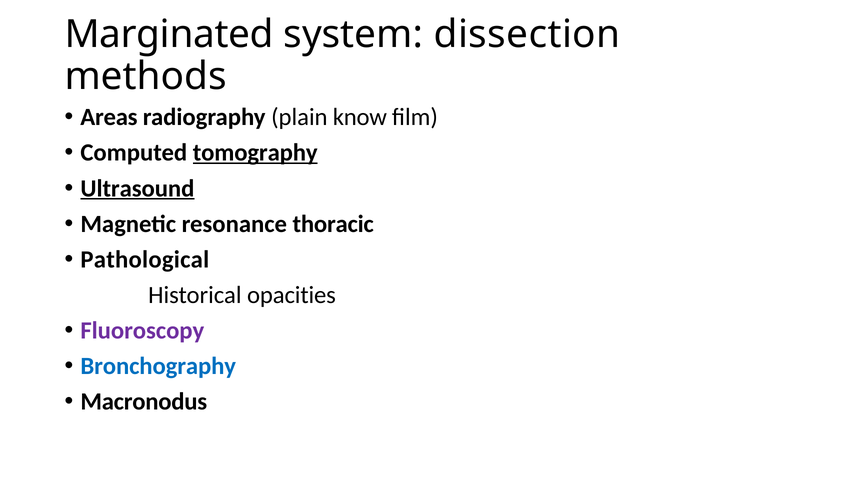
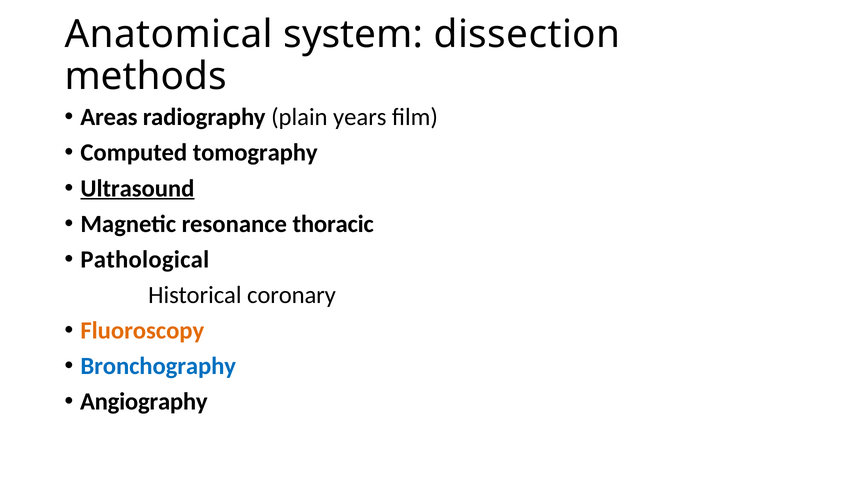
Marginated: Marginated -> Anatomical
know: know -> years
tomography underline: present -> none
opacities: opacities -> coronary
Fluoroscopy colour: purple -> orange
Macronodus: Macronodus -> Angiography
